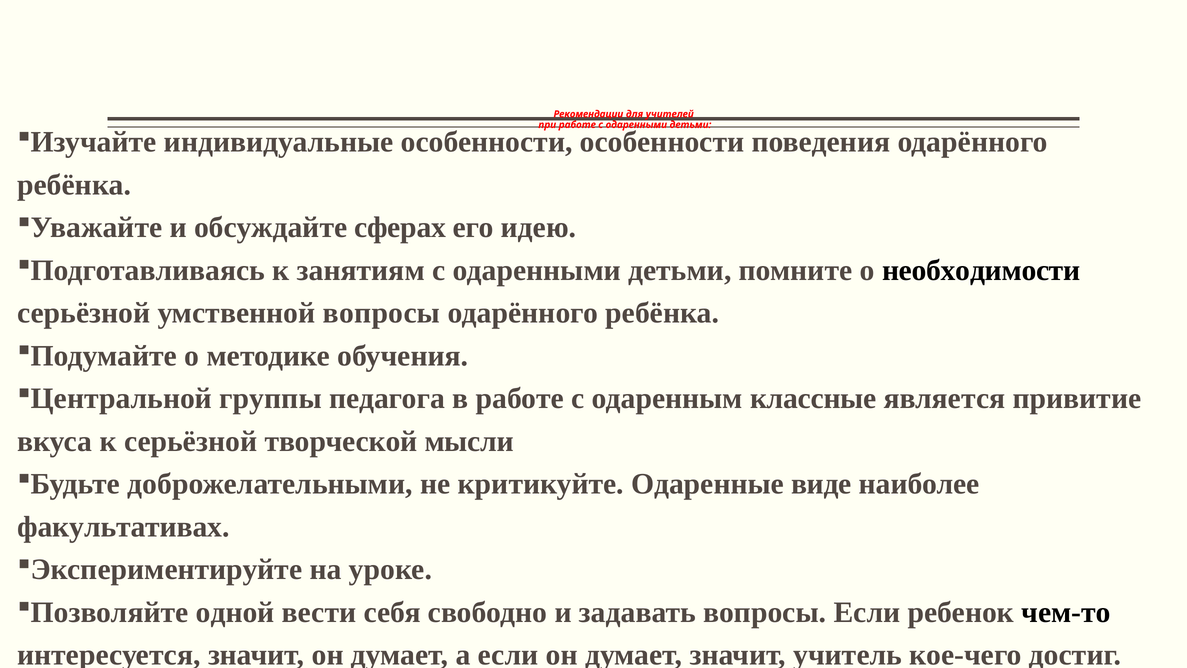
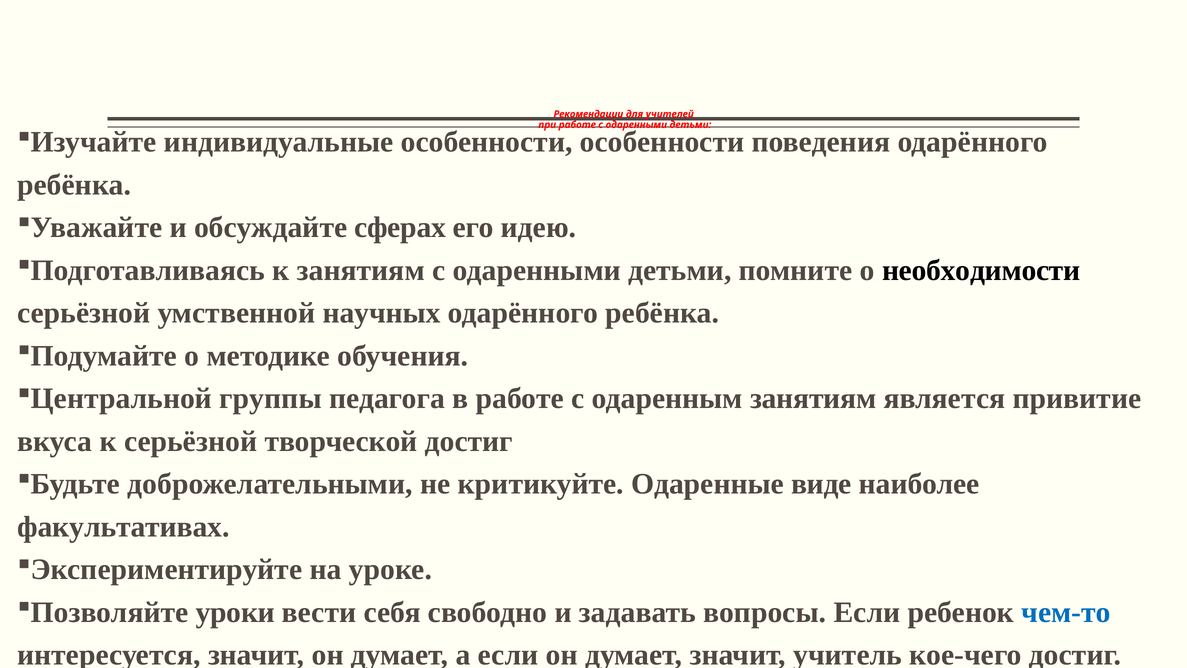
умственной вопросы: вопросы -> научных
одаренным классные: классные -> занятиям
творческой мысли: мысли -> достиг
одной: одной -> уроки
чем-то colour: black -> blue
